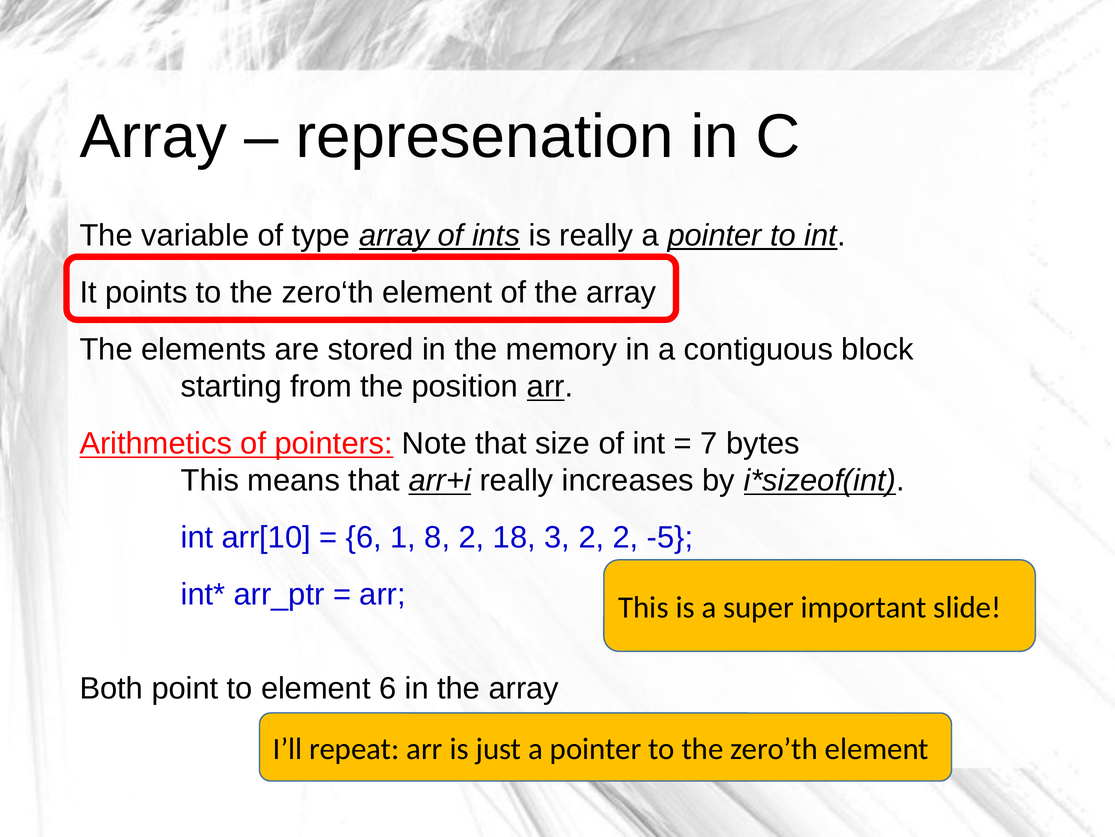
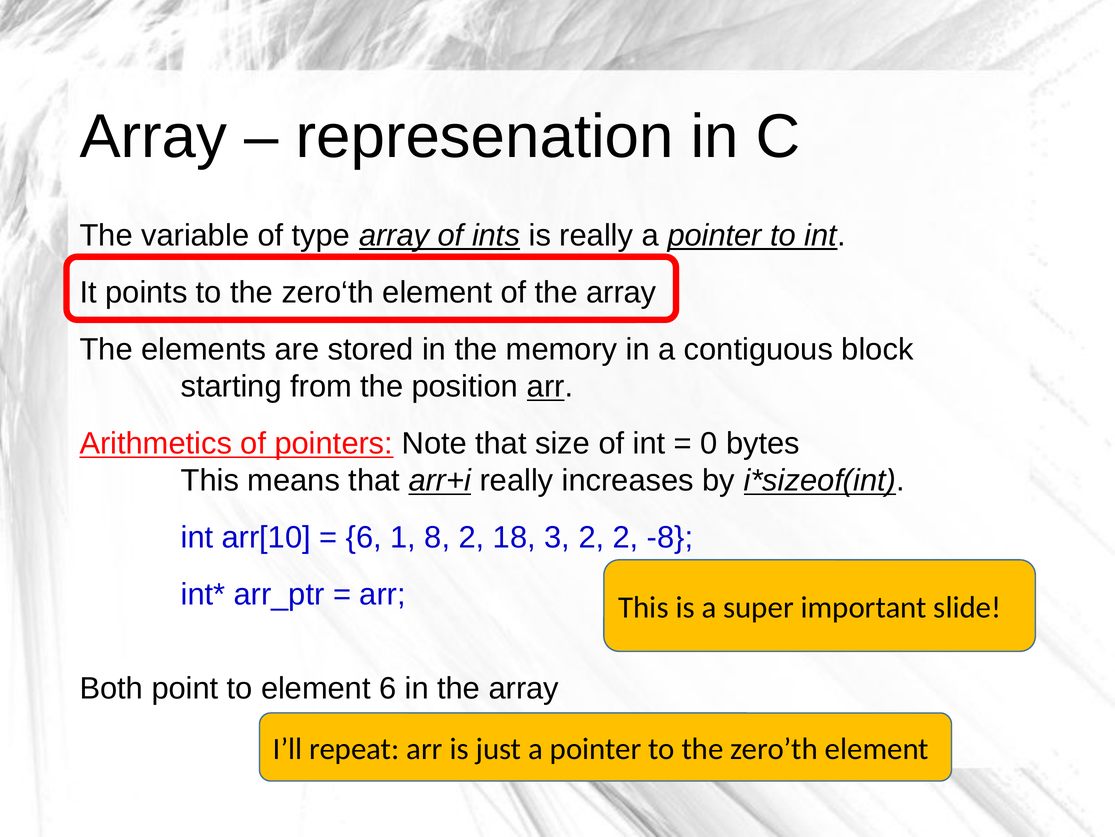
7: 7 -> 0
-5: -5 -> -8
